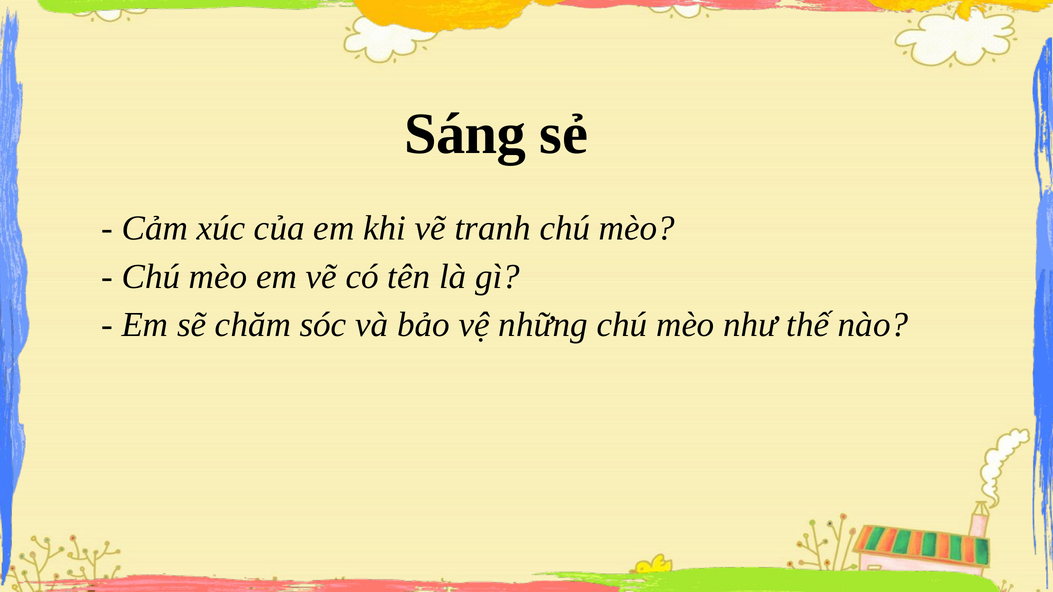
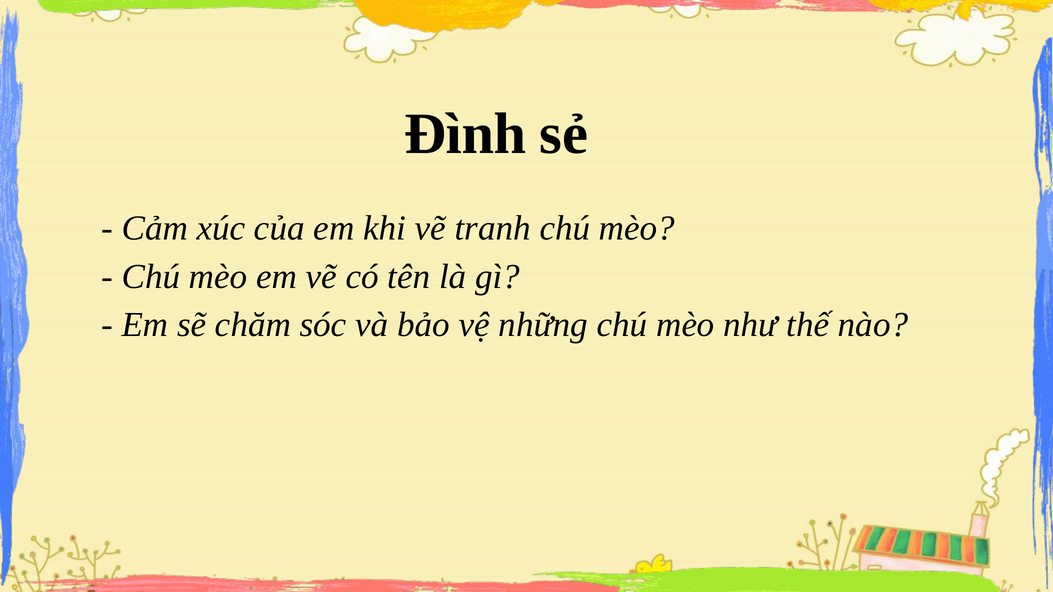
Sáng: Sáng -> Đình
